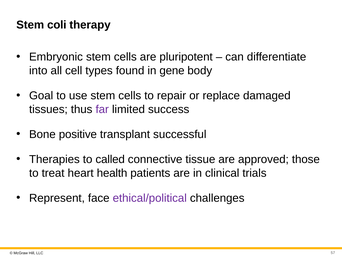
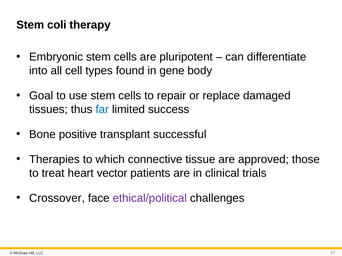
far colour: purple -> blue
called: called -> which
health: health -> vector
Represent: Represent -> Crossover
